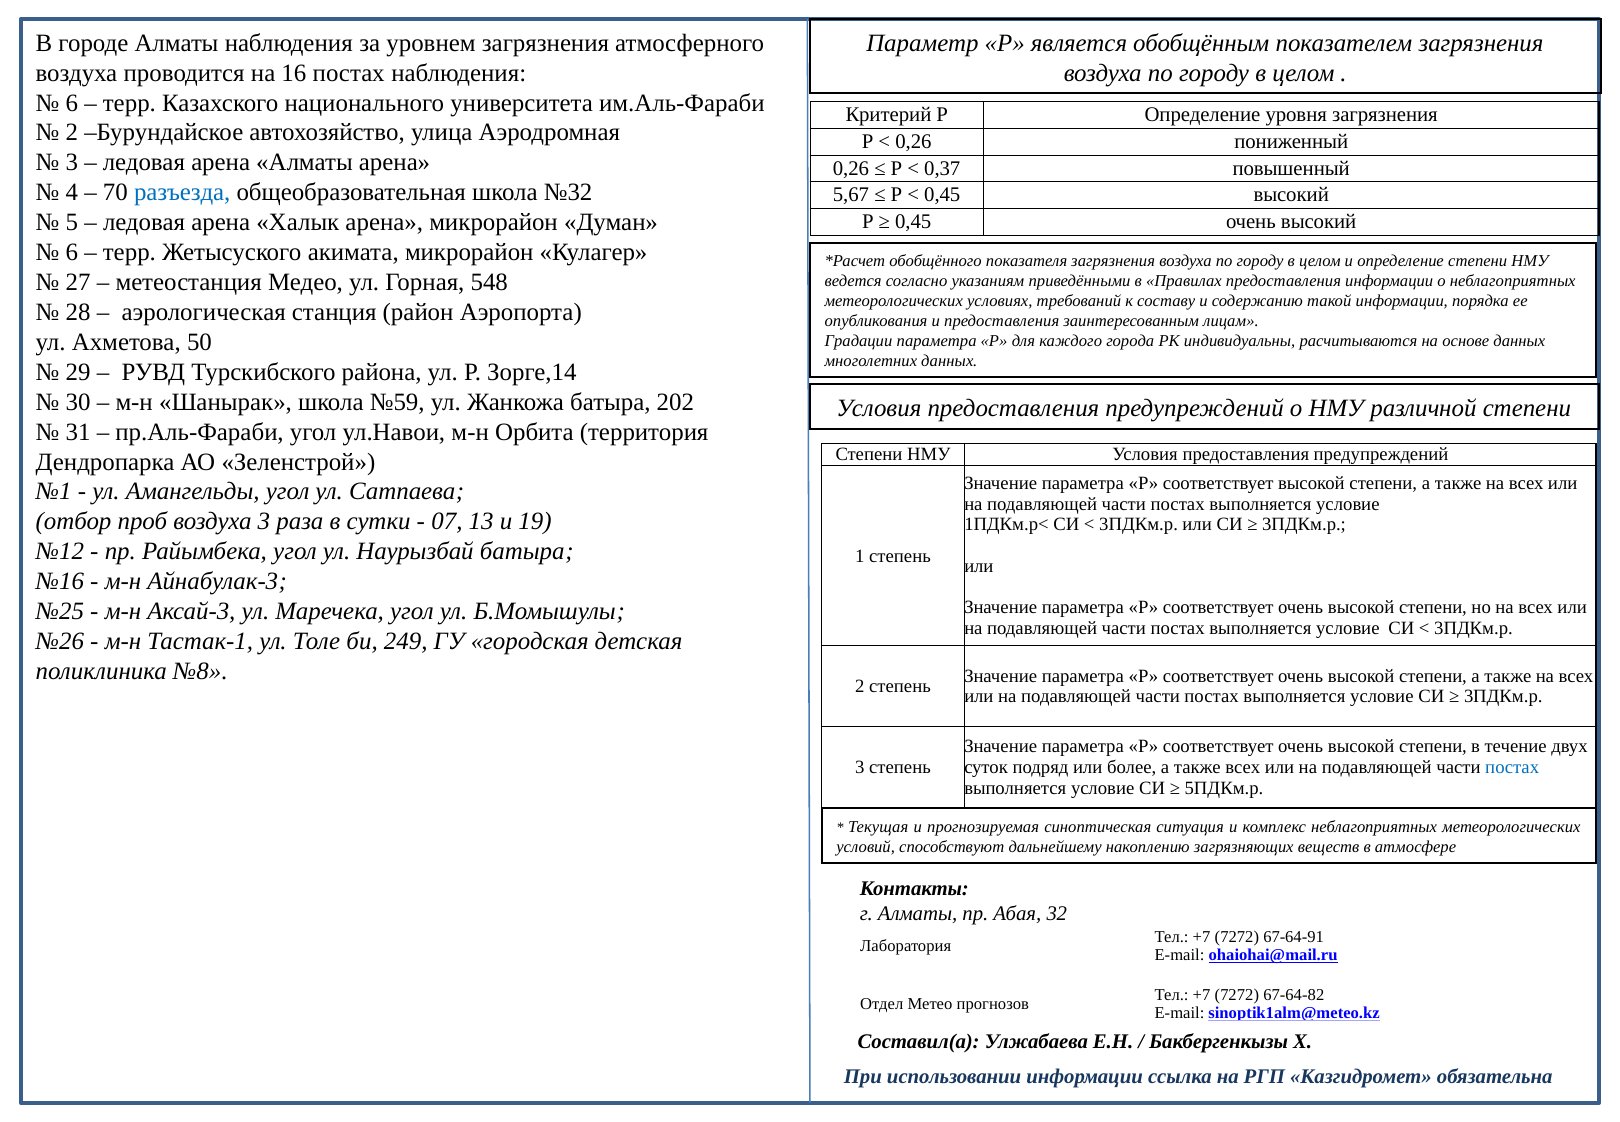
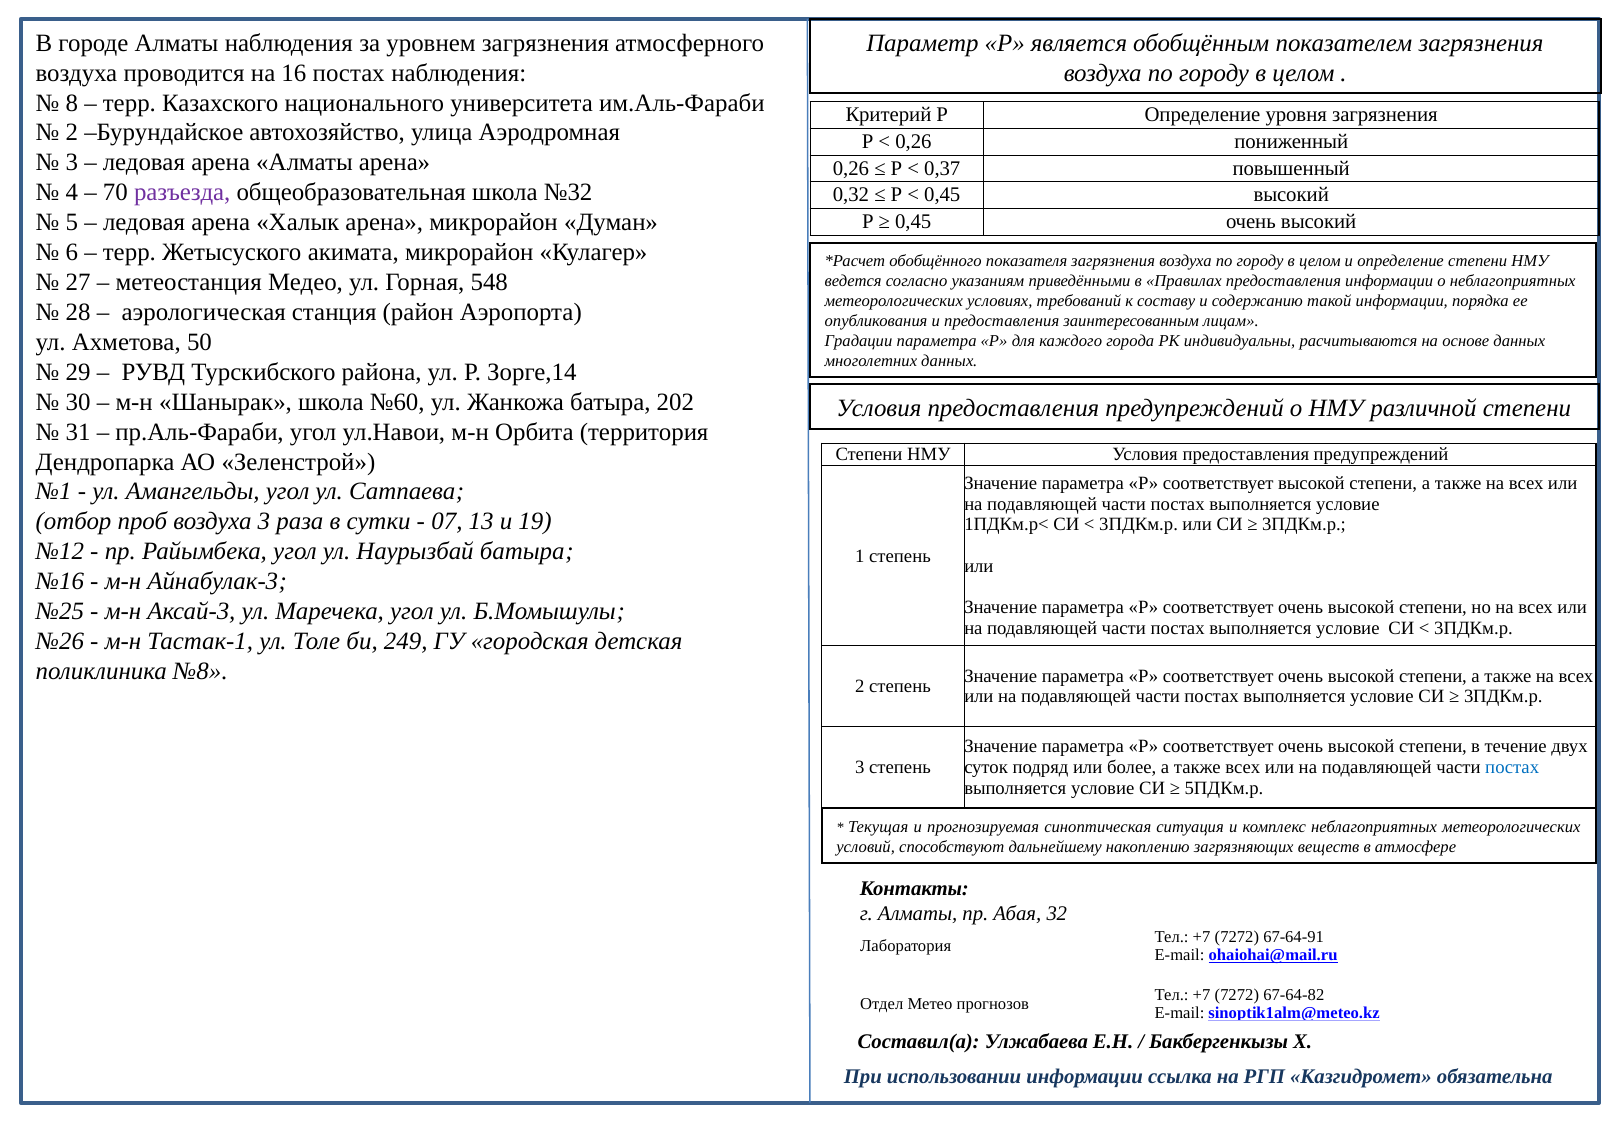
6 at (72, 103): 6 -> 8
разъезда colour: blue -> purple
5,67: 5,67 -> 0,32
№59: №59 -> №60
